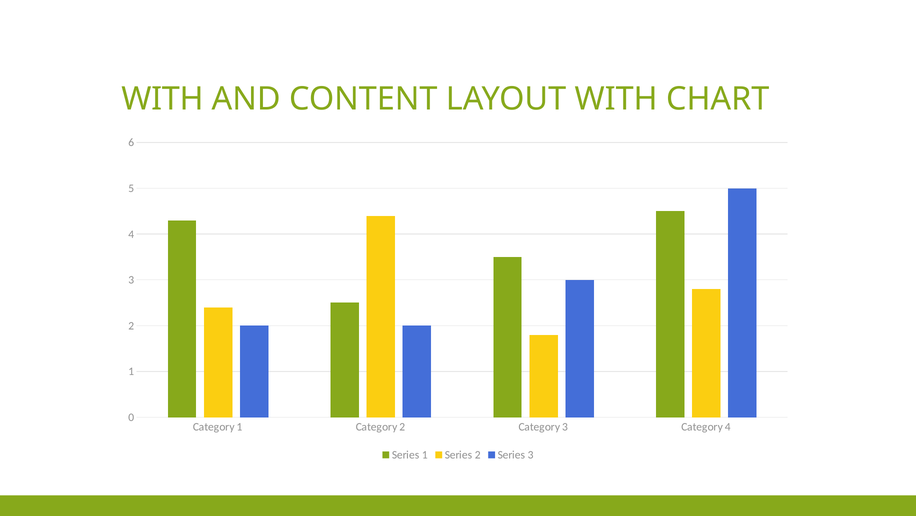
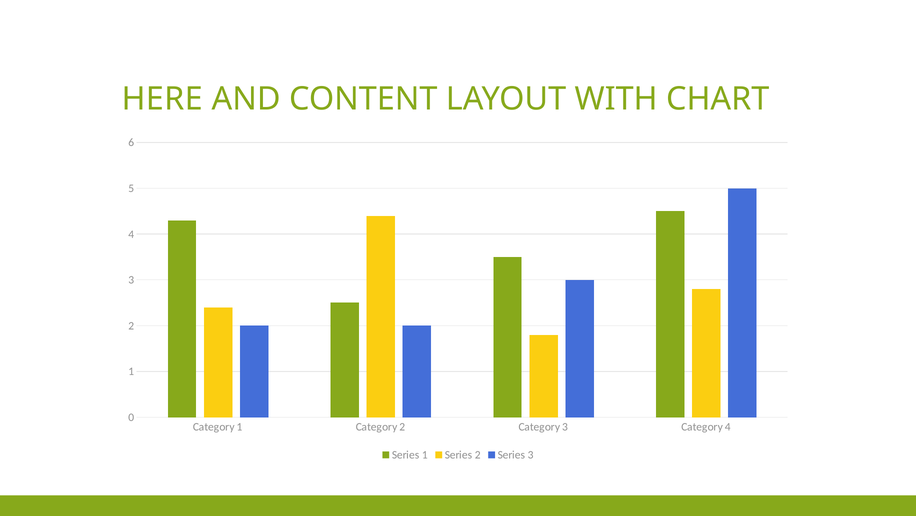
WITH at (162, 99): WITH -> HERE
